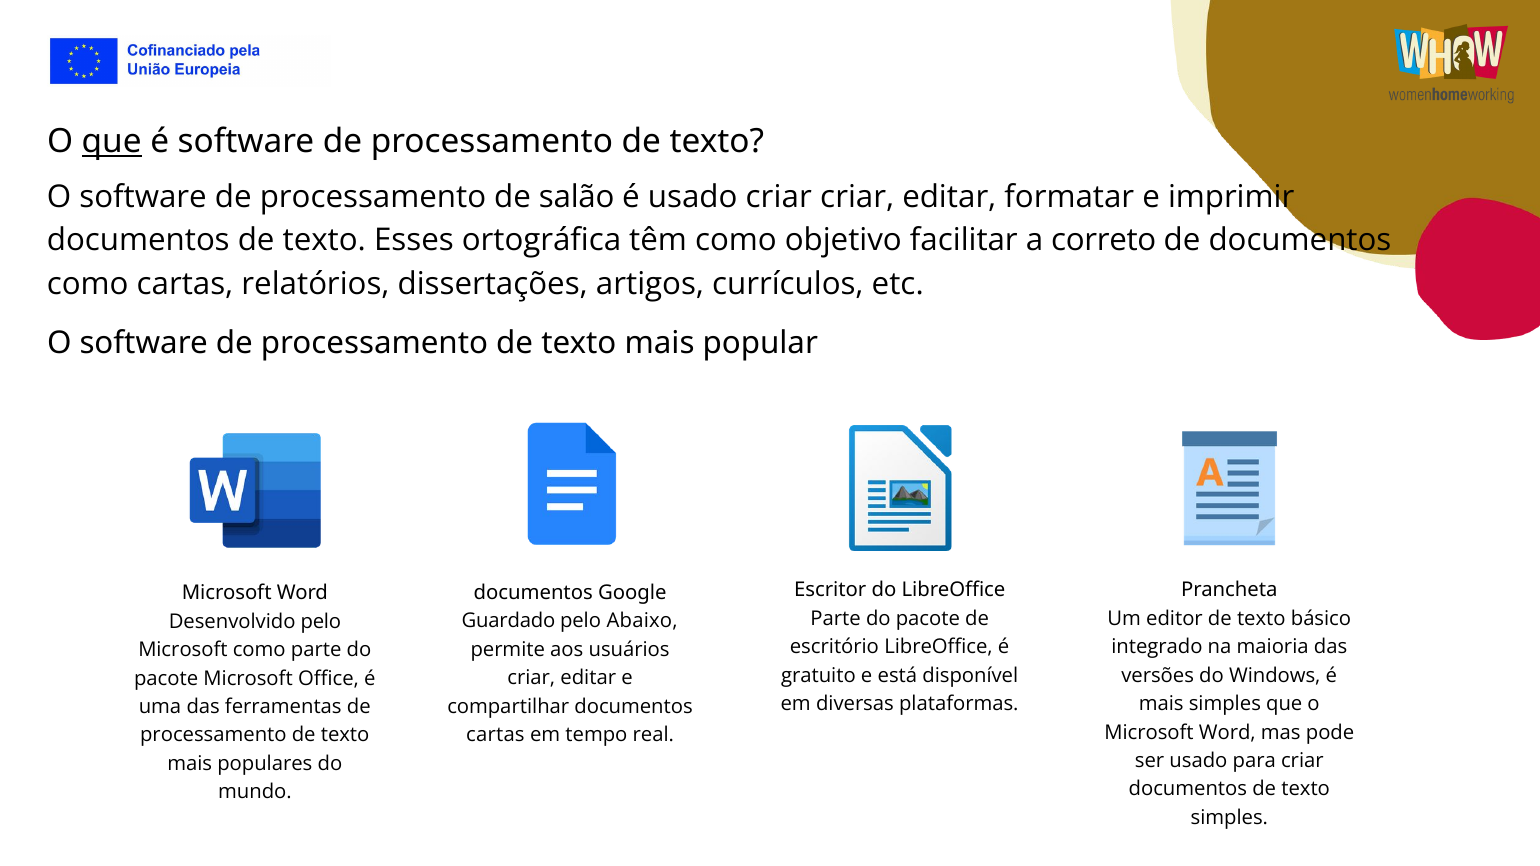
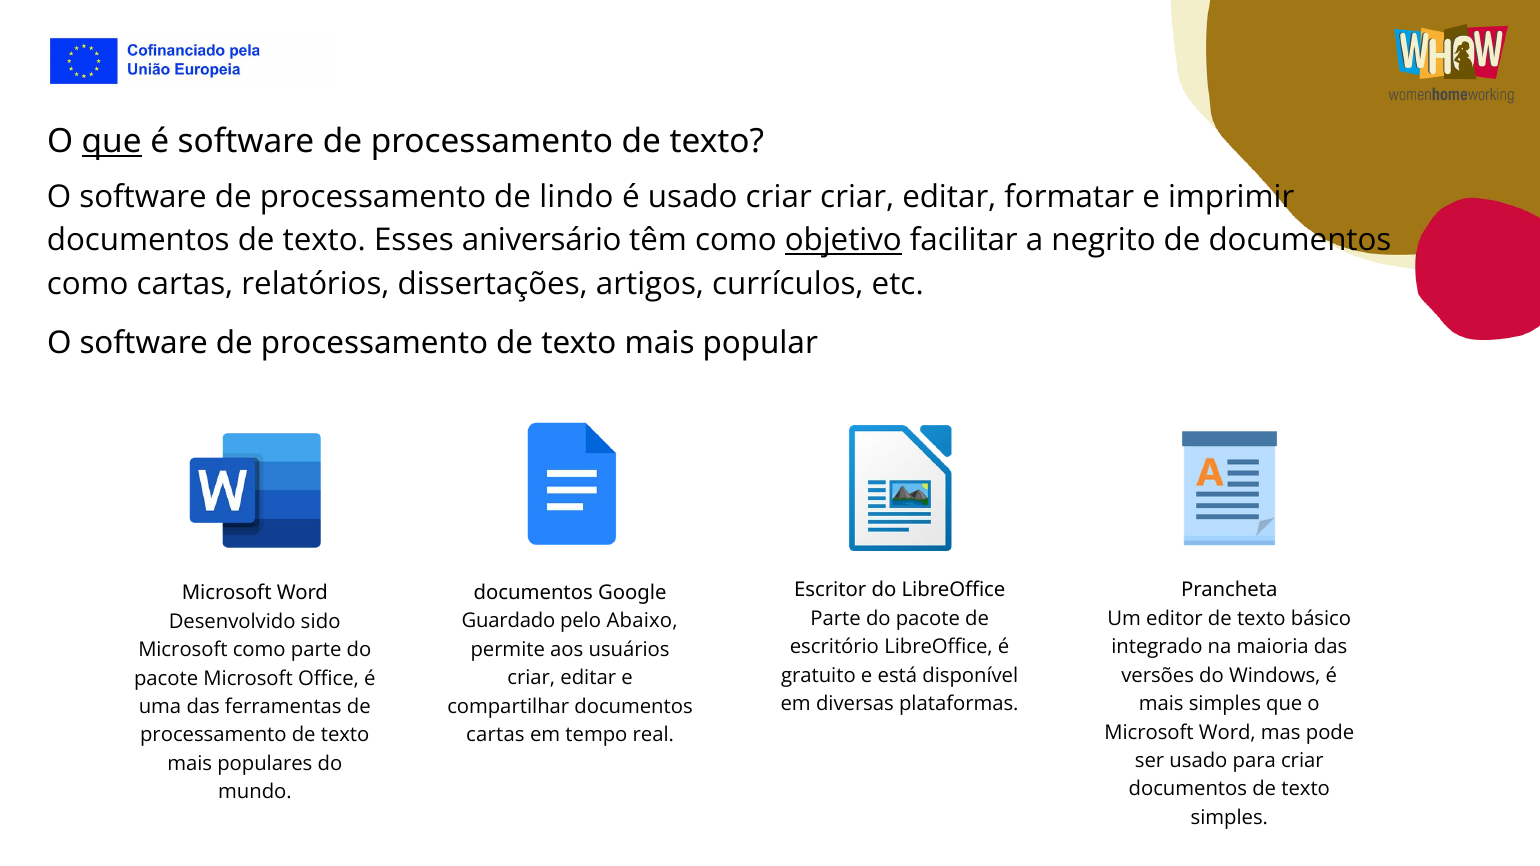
salão: salão -> lindo
ortográfica: ortográfica -> aniversário
objetivo underline: none -> present
correto: correto -> negrito
Desenvolvido pelo: pelo -> sido
